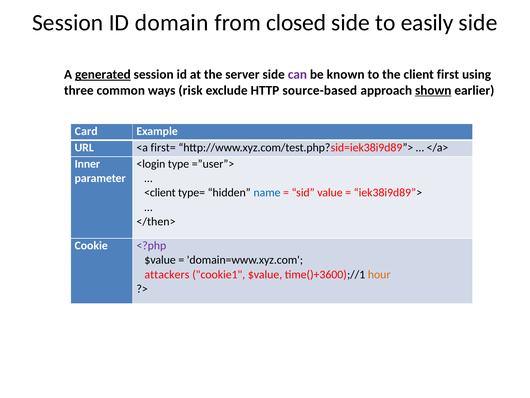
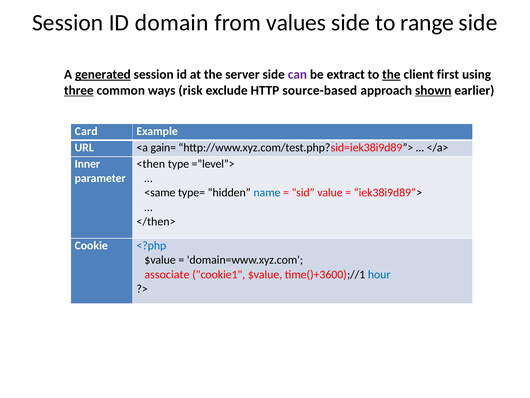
closed: closed -> values
easily: easily -> range
known: known -> extract
the at (391, 74) underline: none -> present
three underline: none -> present
first=: first= -> gain=
<login: <login -> <then
=”user”>: =”user”> -> =”level”>
<client: <client -> <same
<?php colour: purple -> blue
attackers: attackers -> associate
hour colour: orange -> blue
